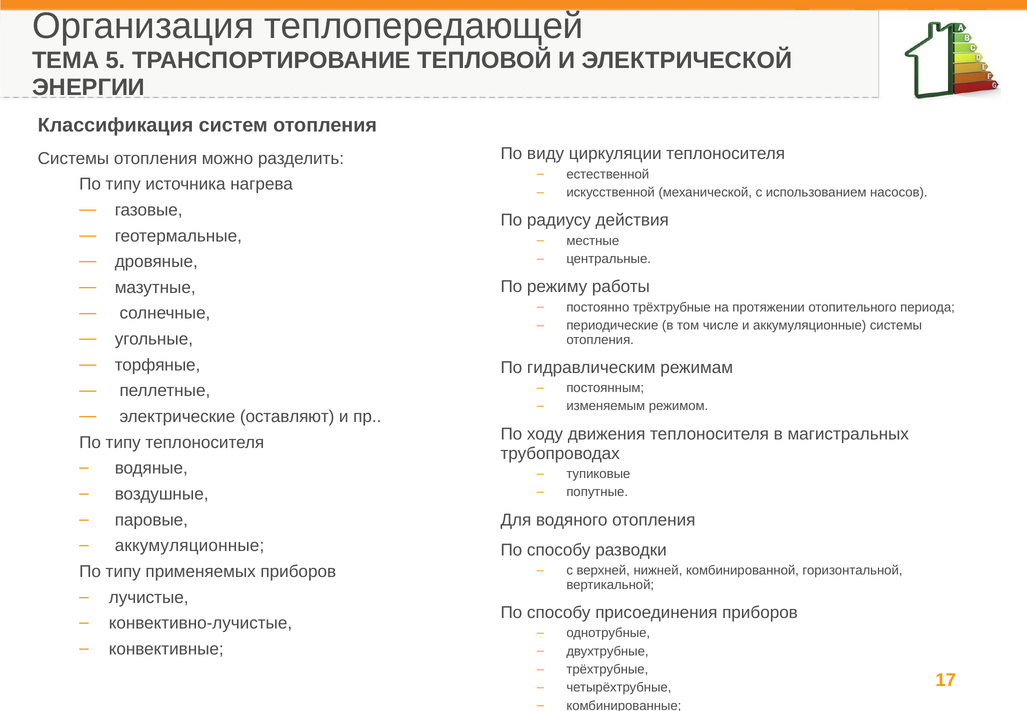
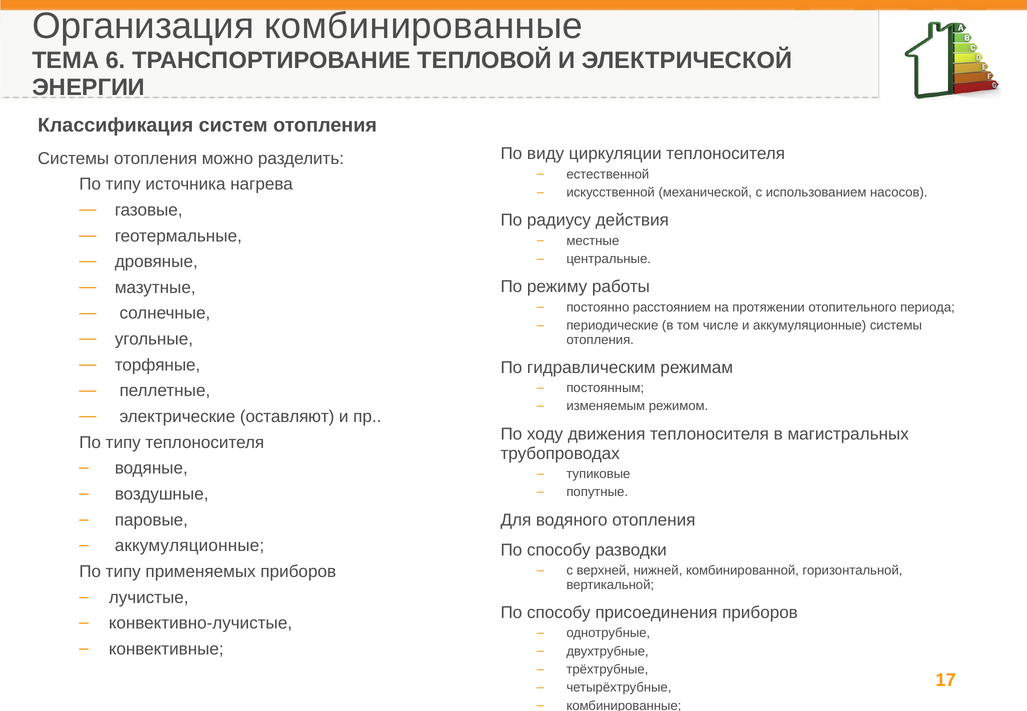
Организация теплопередающей: теплопередающей -> комбинированные
5: 5 -> 6
постоянно трёхтрубные: трёхтрубные -> расстоянием
